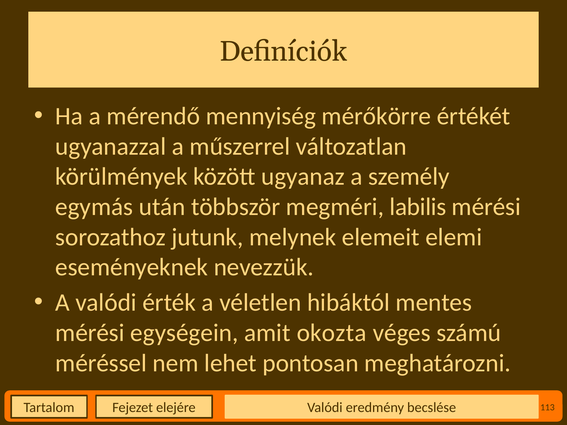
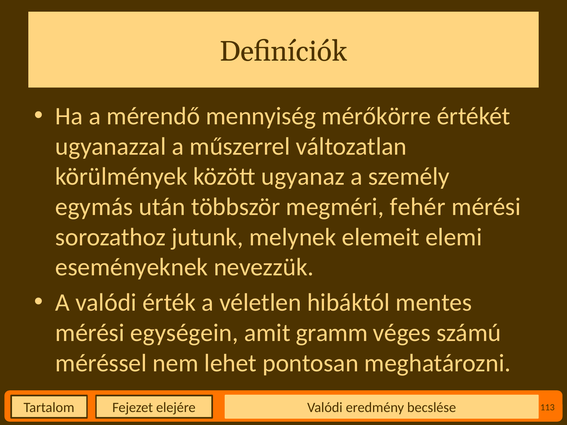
labilis: labilis -> fehér
okozta: okozta -> gramm
